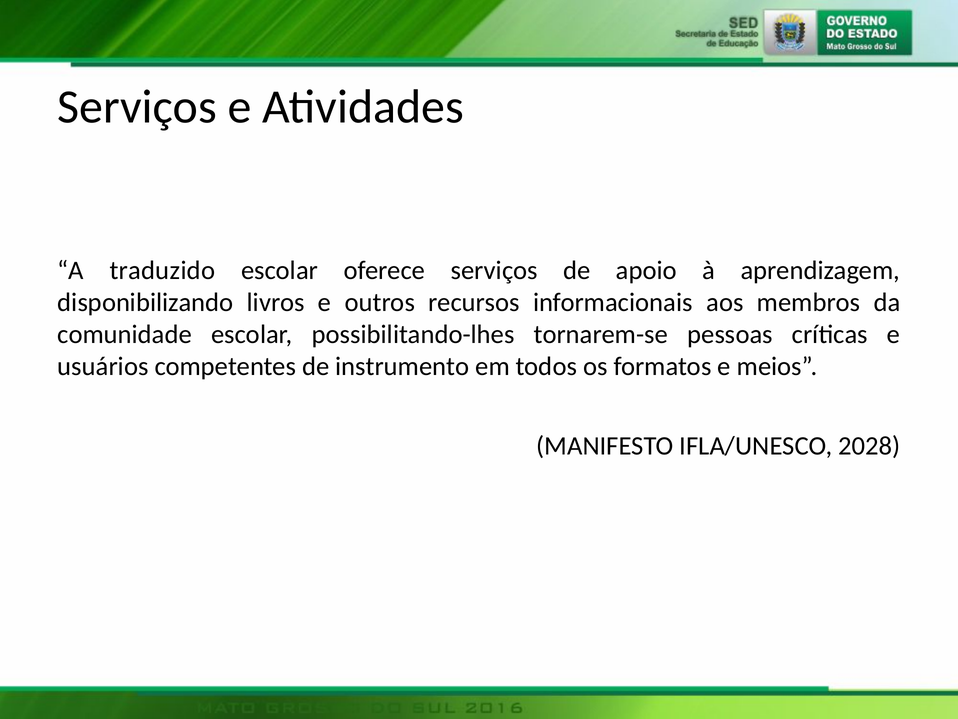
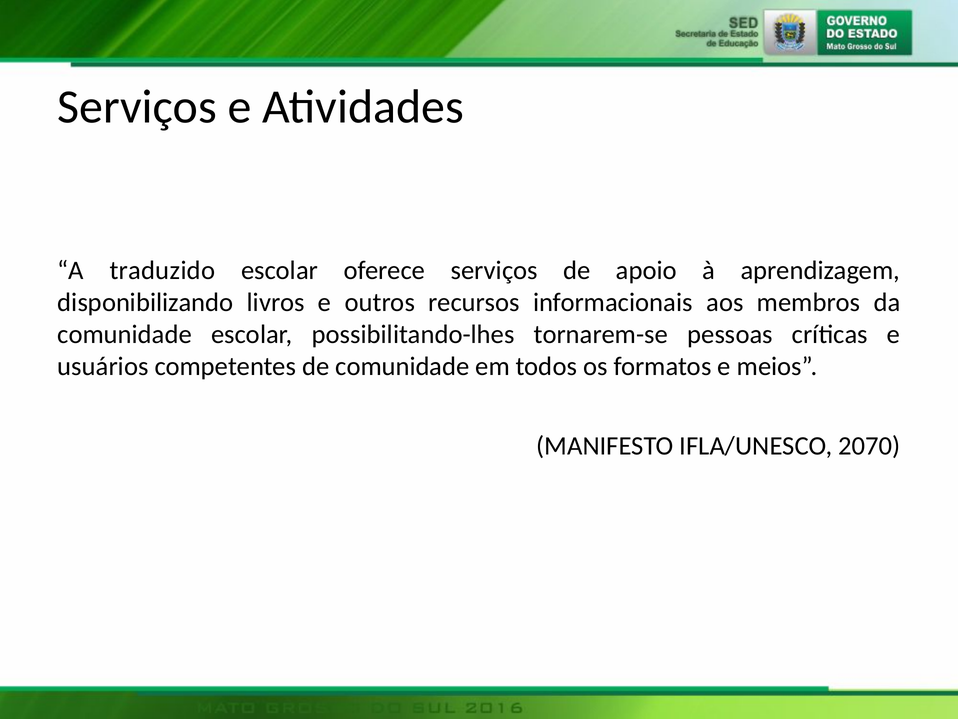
de instrumento: instrumento -> comunidade
2028: 2028 -> 2070
